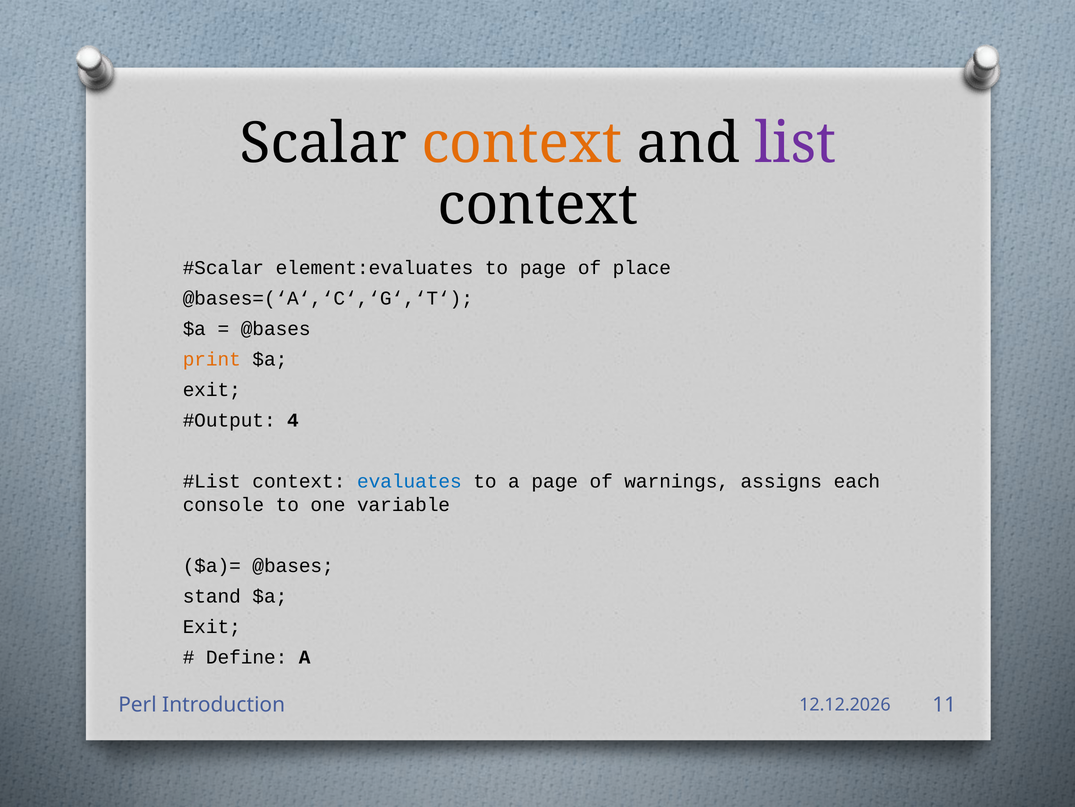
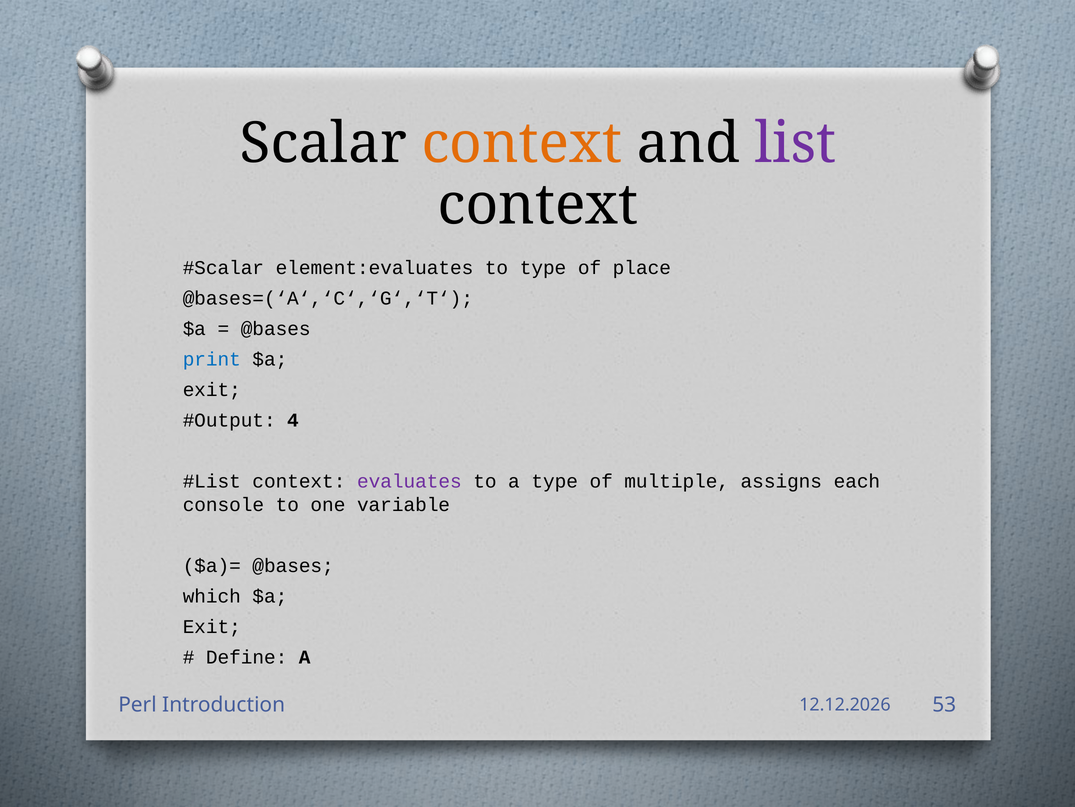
to page: page -> type
print colour: orange -> blue
evaluates colour: blue -> purple
a page: page -> type
warnings: warnings -> multiple
stand: stand -> which
11: 11 -> 53
